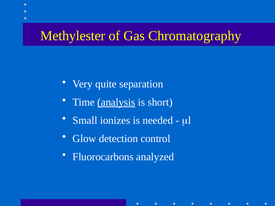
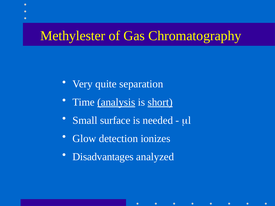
short underline: none -> present
ionizes: ionizes -> surface
control: control -> ionizes
Fluorocarbons: Fluorocarbons -> Disadvantages
